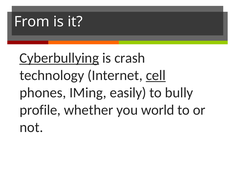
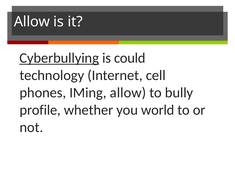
From at (32, 22): From -> Allow
crash: crash -> could
cell underline: present -> none
IMing easily: easily -> allow
